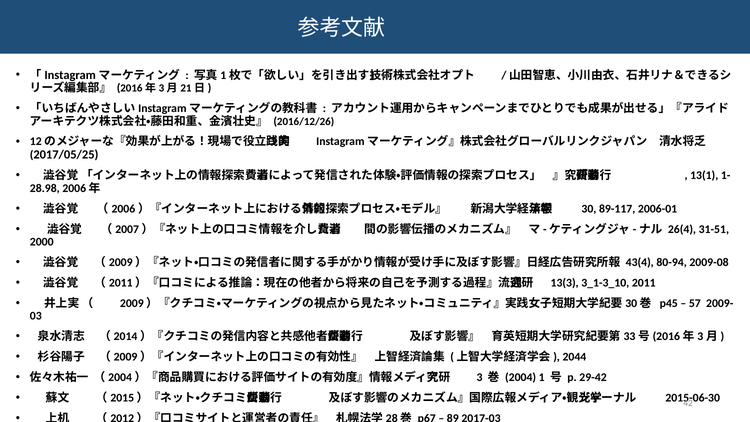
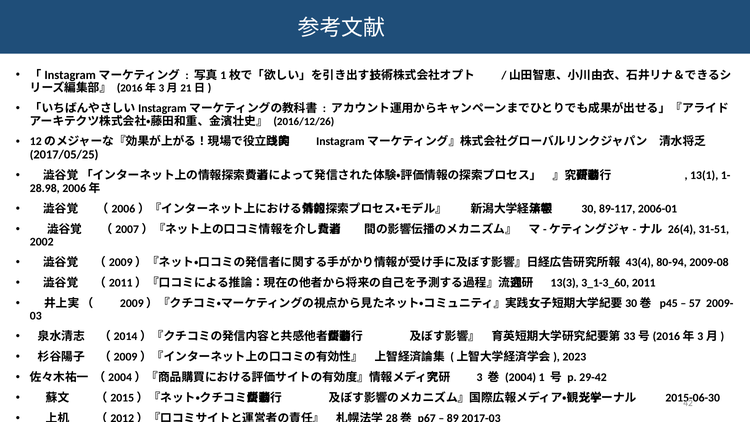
2000: 2000 -> 2002
3_1-3_10: 3_1-3_10 -> 3_1-3_60
2044: 2044 -> 2023
